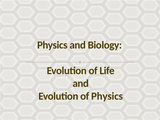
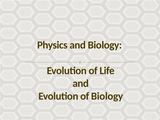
of Physics: Physics -> Biology
